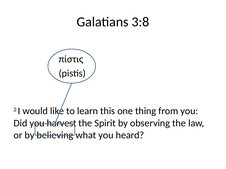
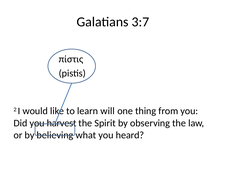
3:8: 3:8 -> 3:7
this: this -> will
